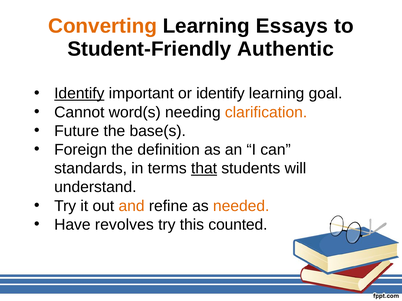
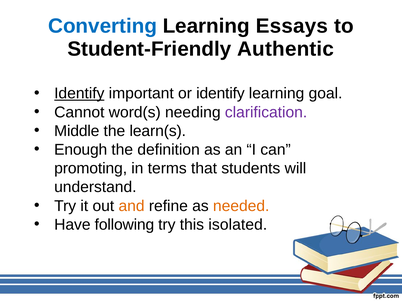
Converting colour: orange -> blue
clarification colour: orange -> purple
Future: Future -> Middle
base(s: base(s -> learn(s
Foreign: Foreign -> Enough
standards: standards -> promoting
that underline: present -> none
revolves: revolves -> following
counted: counted -> isolated
